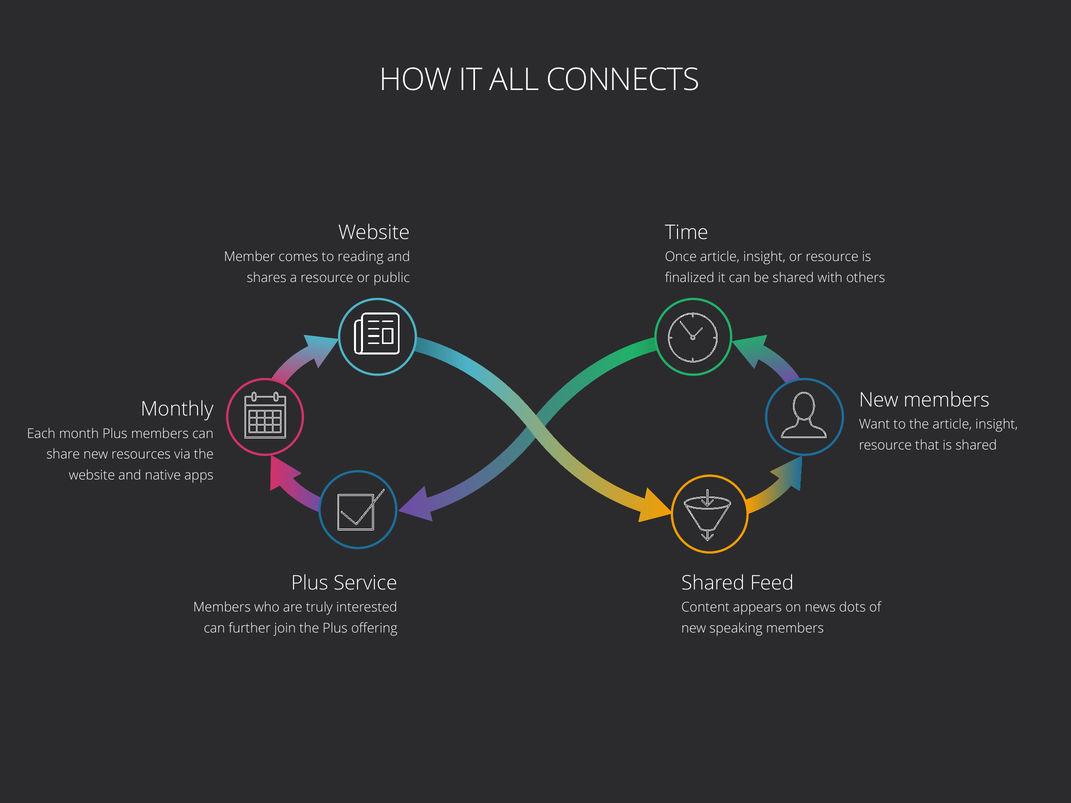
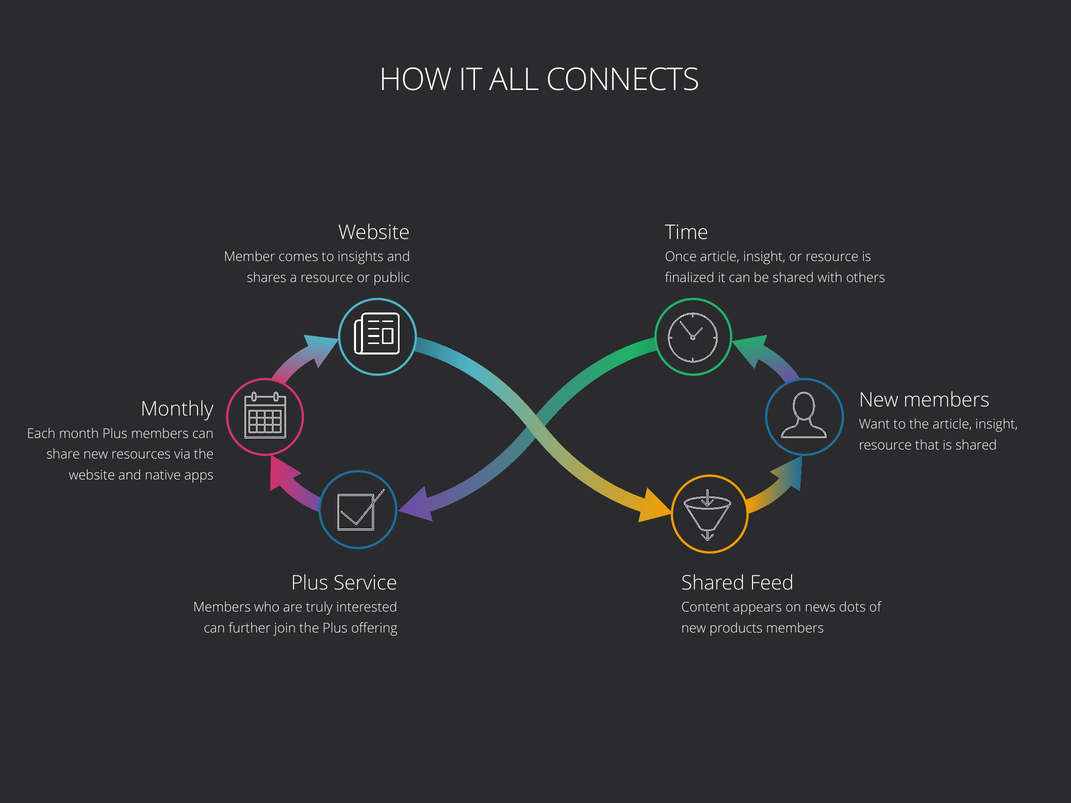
reading: reading -> insights
speaking: speaking -> products
